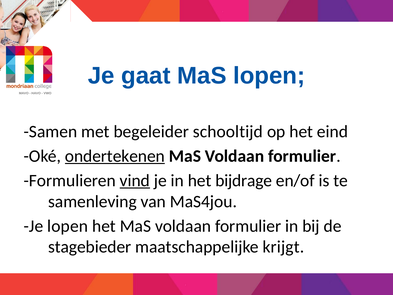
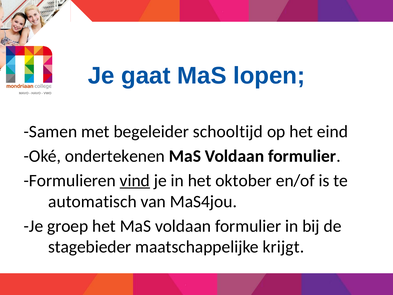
ondertekenen underline: present -> none
bijdrage: bijdrage -> oktober
samenleving: samenleving -> automatisch
Je lopen: lopen -> groep
